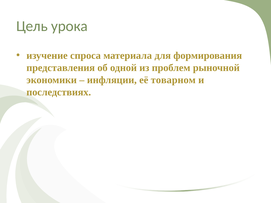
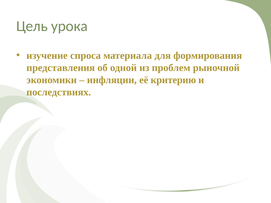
товарном: товарном -> критерию
